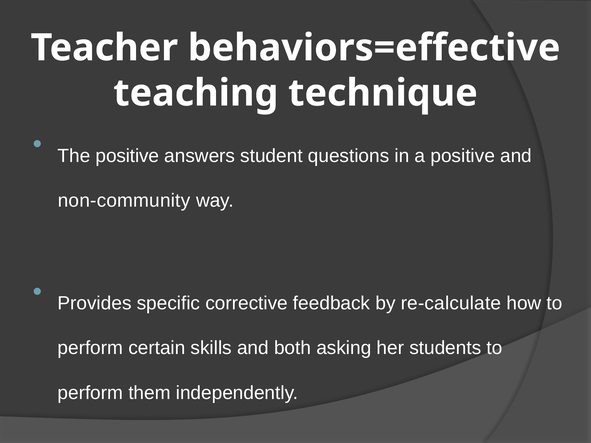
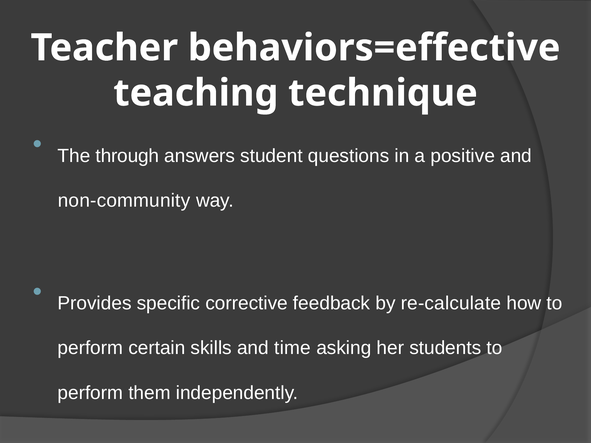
The positive: positive -> through
both: both -> time
